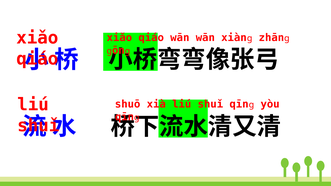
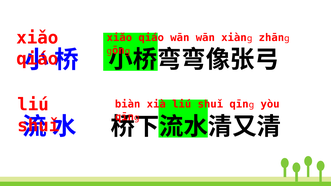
shuō: shuō -> biàn
